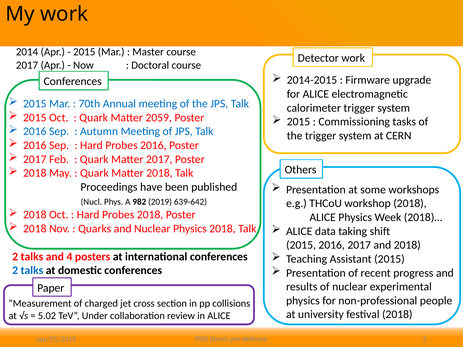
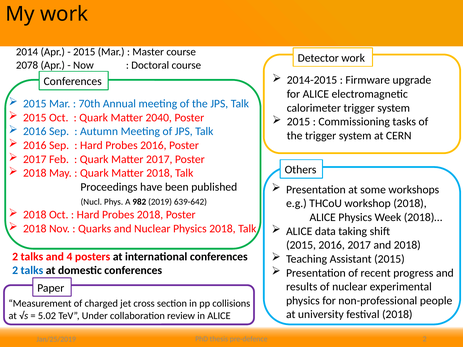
2017 at (27, 65): 2017 -> 2078
2059: 2059 -> 2040
